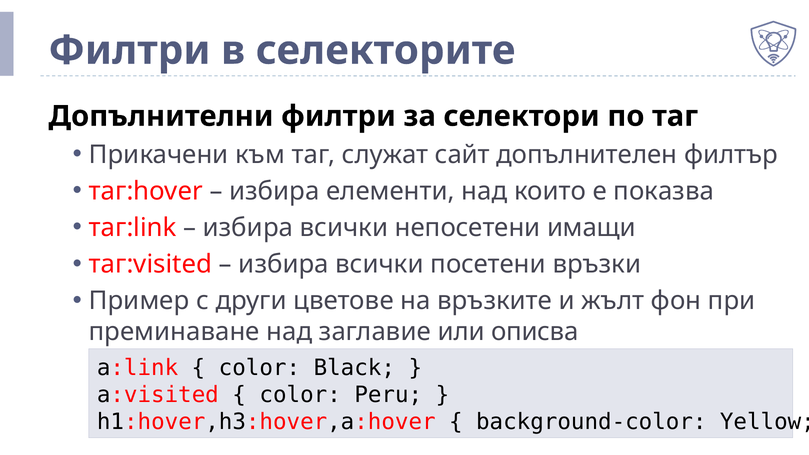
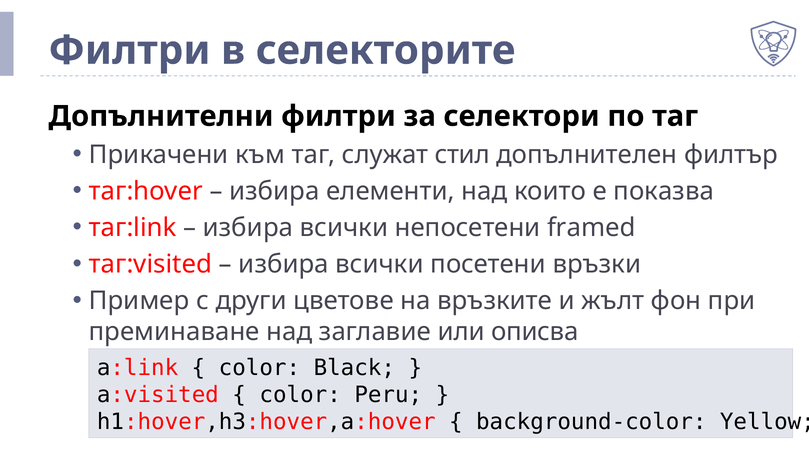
сайт: сайт -> стил
имащи: имащи -> framed
